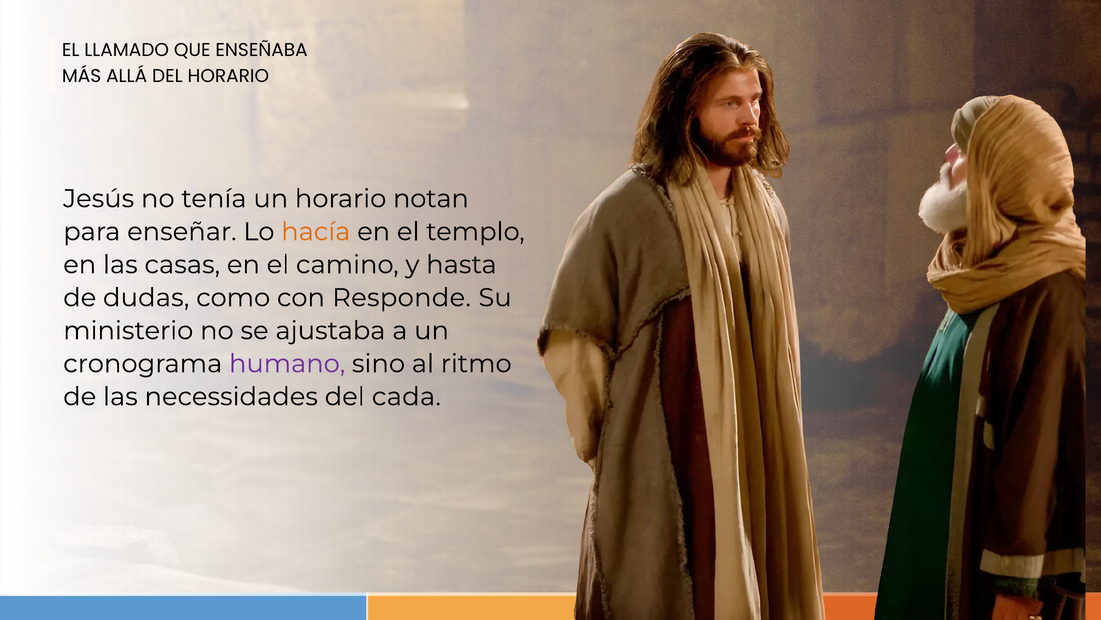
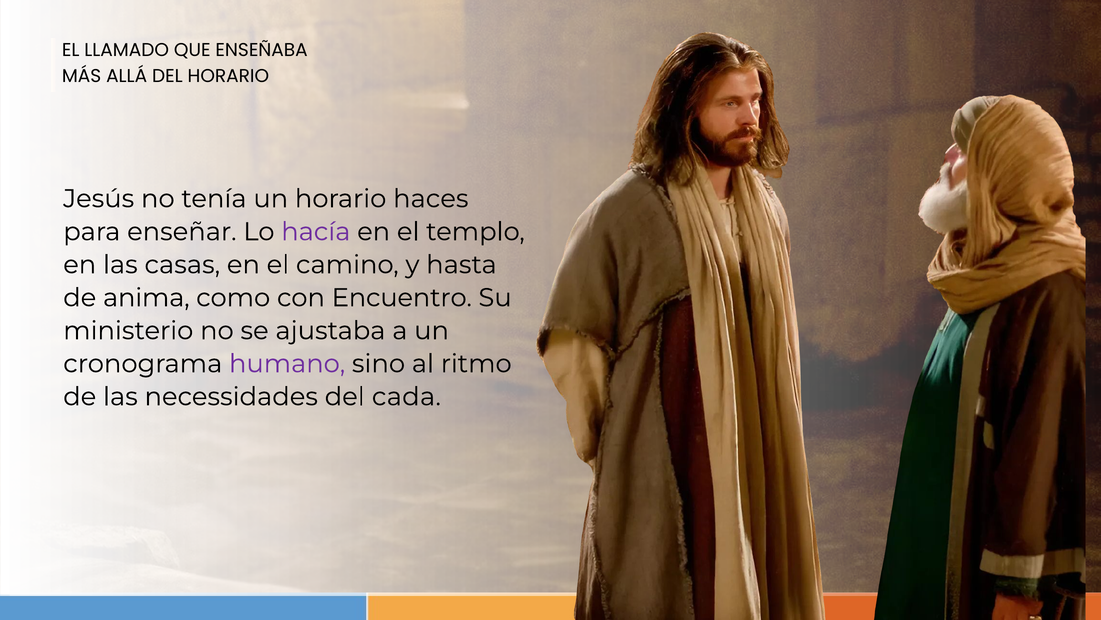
notan: notan -> haces
hacía colour: orange -> purple
dudas: dudas -> anima
Responde: Responde -> Encuentro
